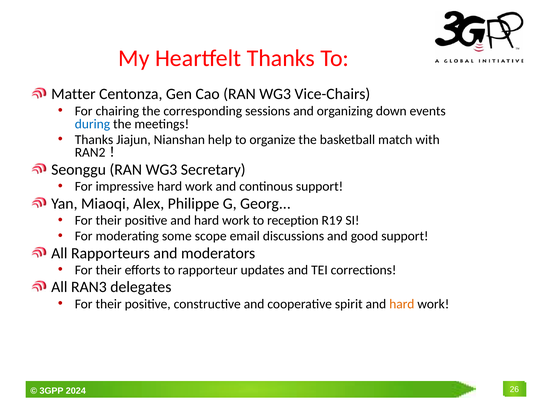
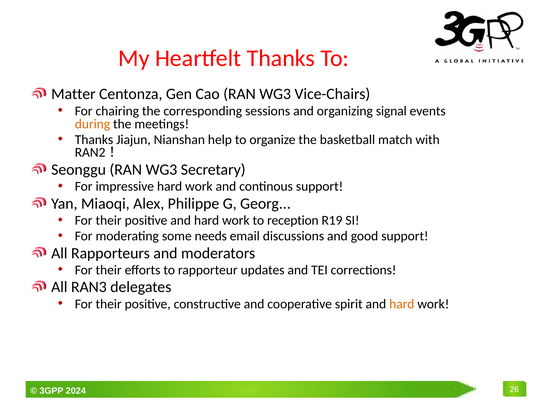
down: down -> signal
during colour: blue -> orange
scope: scope -> needs
